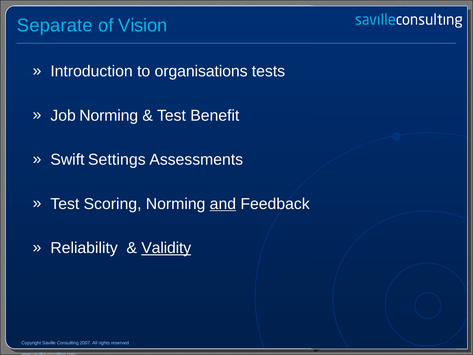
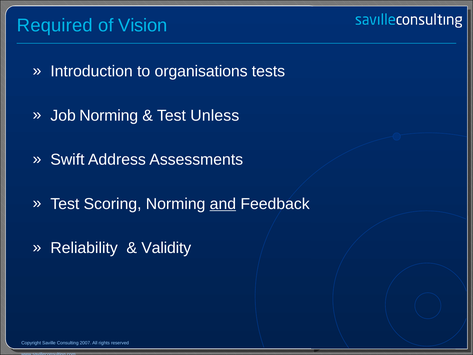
Separate: Separate -> Required
Benefit: Benefit -> Unless
Settings: Settings -> Address
Validity underline: present -> none
